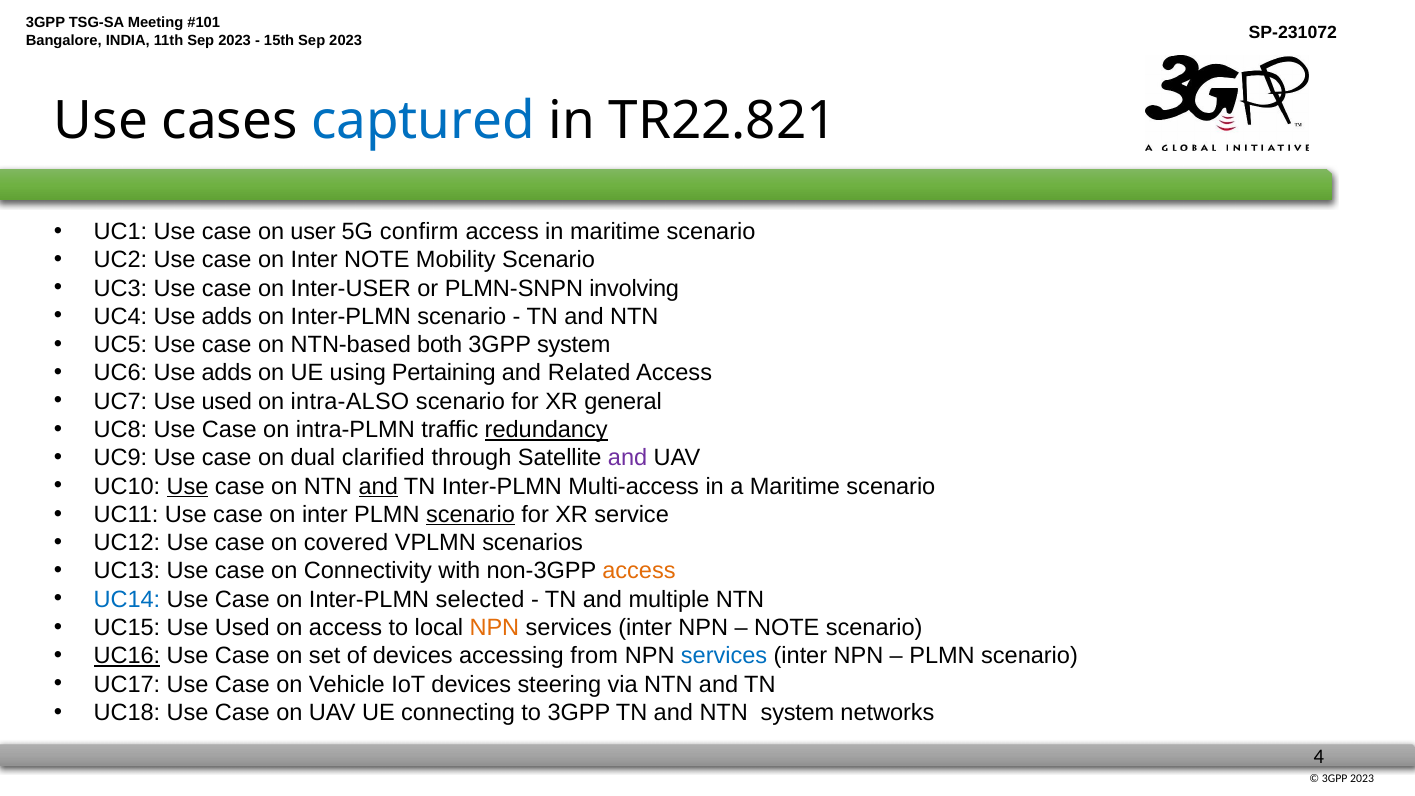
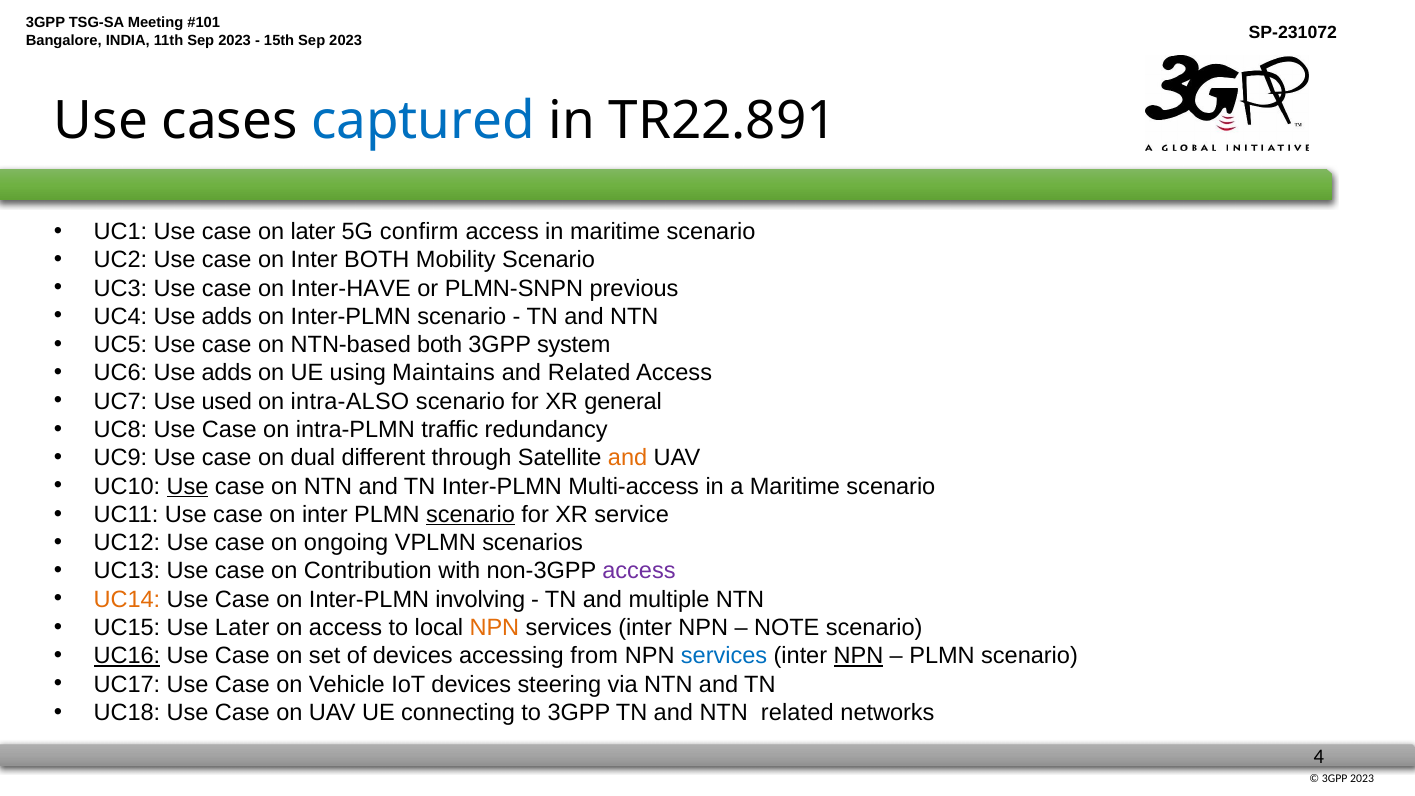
TR22.821: TR22.821 -> TR22.891
on user: user -> later
Inter NOTE: NOTE -> BOTH
Inter-USER: Inter-USER -> Inter-HAVE
involving: involving -> previous
Pertaining: Pertaining -> Maintains
redundancy underline: present -> none
clarified: clarified -> different
and at (628, 458) colour: purple -> orange
and at (378, 486) underline: present -> none
covered: covered -> ongoing
Connectivity: Connectivity -> Contribution
access at (639, 571) colour: orange -> purple
UC14 colour: blue -> orange
selected: selected -> involving
UC15 Use Used: Used -> Later
NPN at (859, 656) underline: none -> present
NTN system: system -> related
